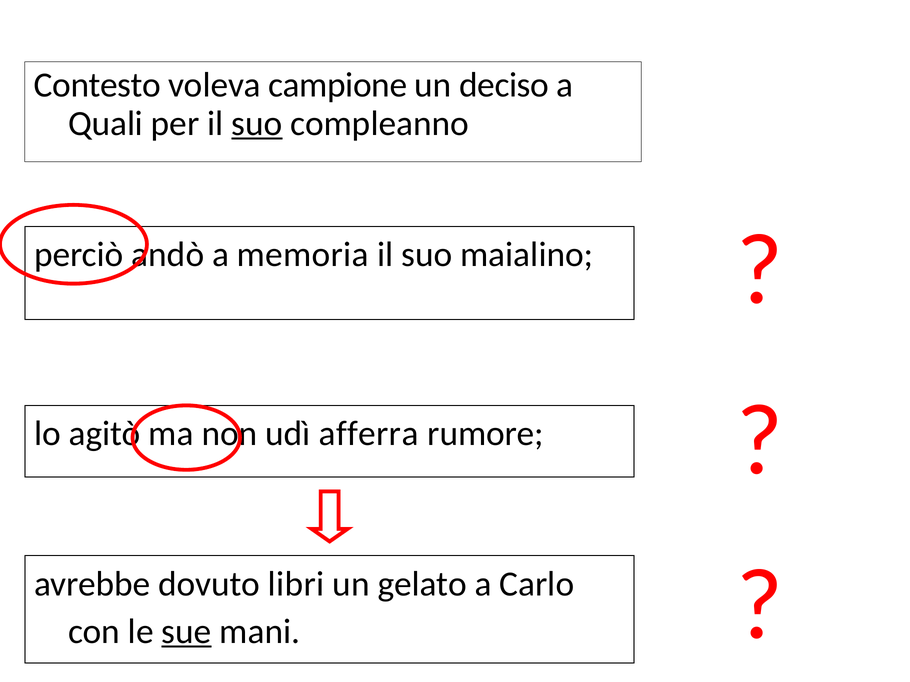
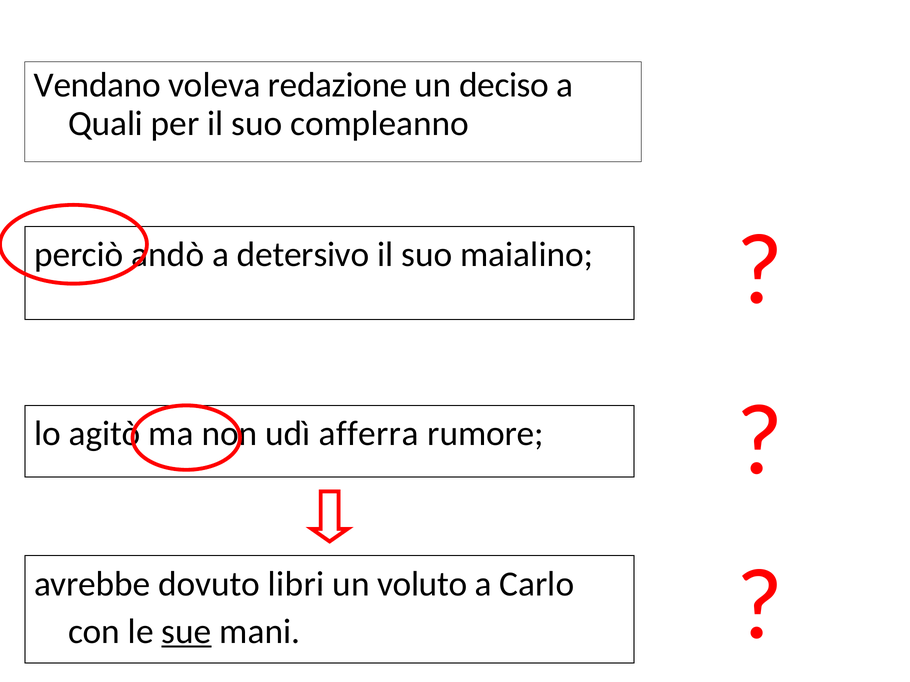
Contesto: Contesto -> Vendano
campione: campione -> redazione
suo at (257, 123) underline: present -> none
memoria: memoria -> detersivo
gelato: gelato -> voluto
